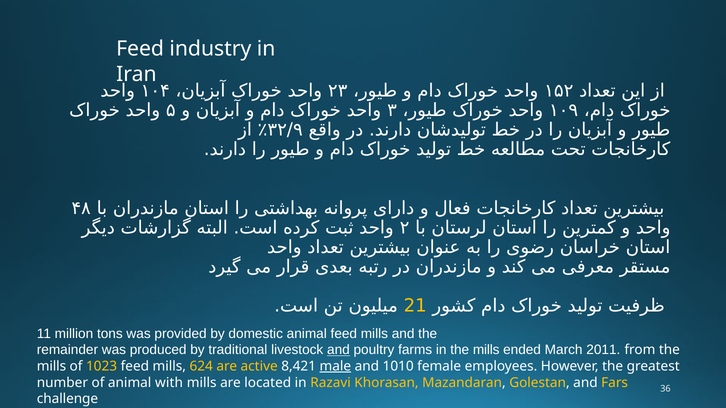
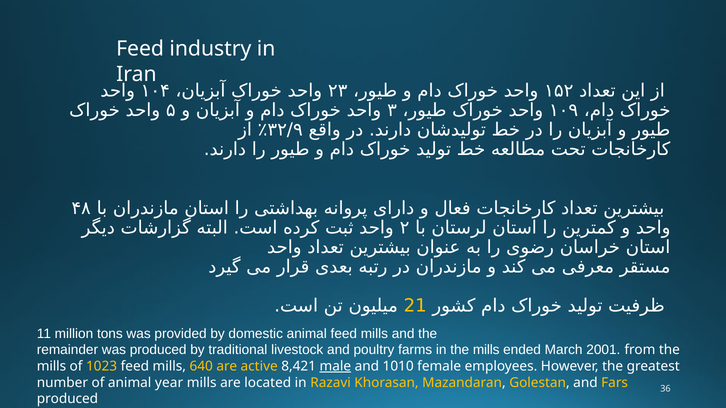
and at (338, 350) underline: present -> none
2011: 2011 -> 2001
624: 624 -> 640
with: with -> year
challenge at (67, 399): challenge -> produced
